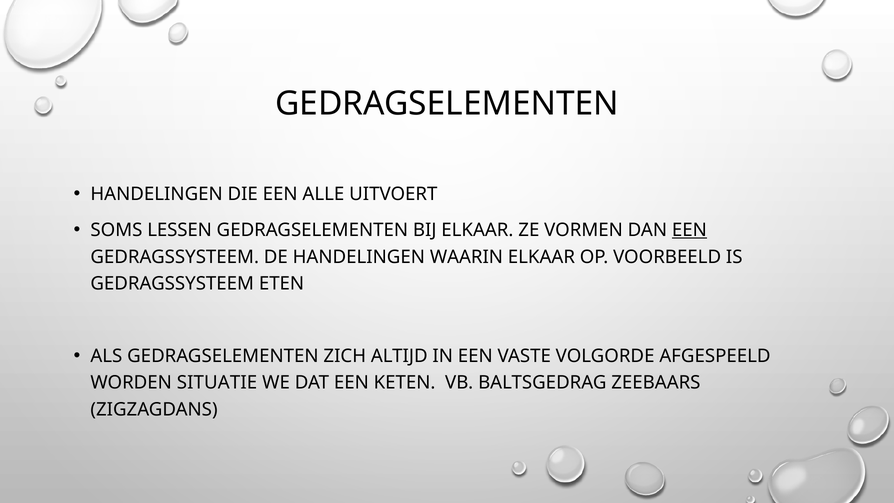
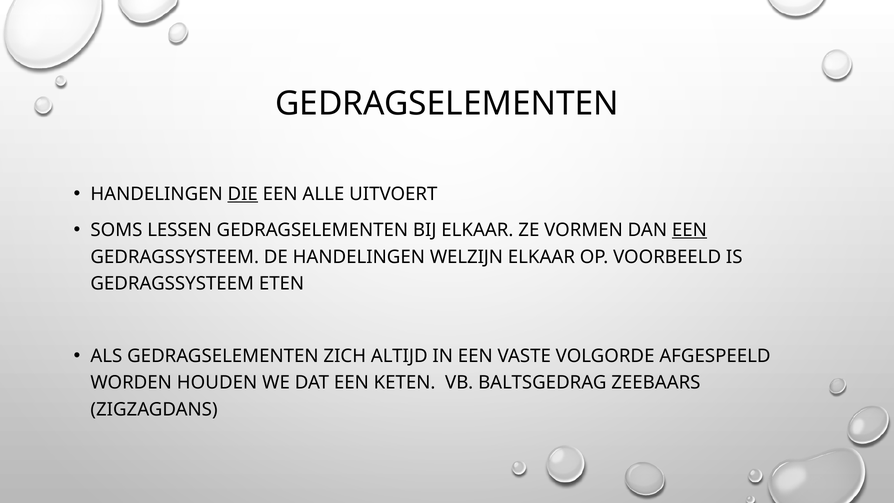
DIE underline: none -> present
WAARIN: WAARIN -> WELZIJN
SITUATIE: SITUATIE -> HOUDEN
